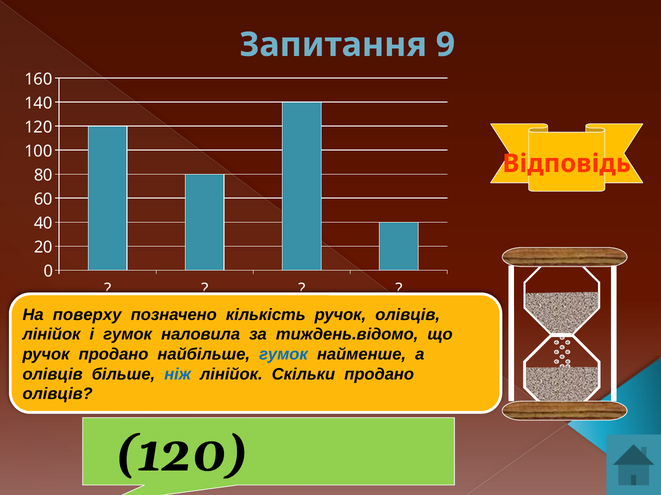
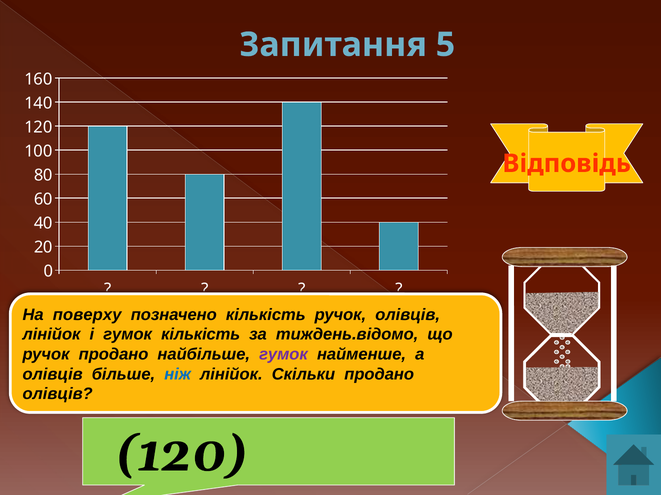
9: 9 -> 5
гумок наловила: наловила -> кількість
гумок at (283, 355) colour: blue -> purple
